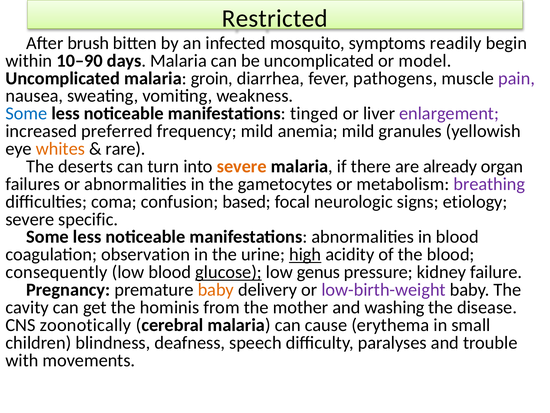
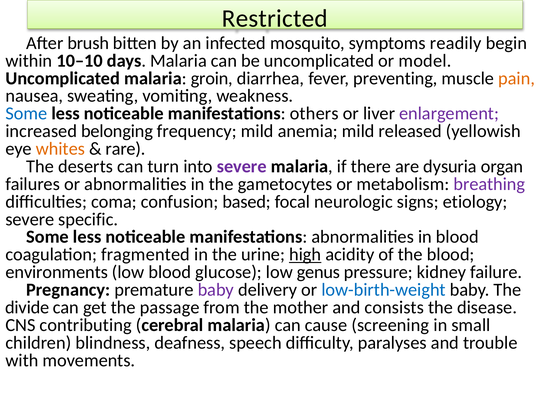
10–90: 10–90 -> 10–10
pathogens: pathogens -> preventing
pain colour: purple -> orange
tinged: tinged -> others
preferred: preferred -> belonging
granules: granules -> released
severe at (242, 166) colour: orange -> purple
already: already -> dysuria
observation: observation -> fragmented
consequently: consequently -> environments
glucose underline: present -> none
baby at (216, 289) colour: orange -> purple
low-birth-weight colour: purple -> blue
cavity: cavity -> divide
hominis: hominis -> passage
washing: washing -> consists
zoonotically: zoonotically -> contributing
erythema: erythema -> screening
